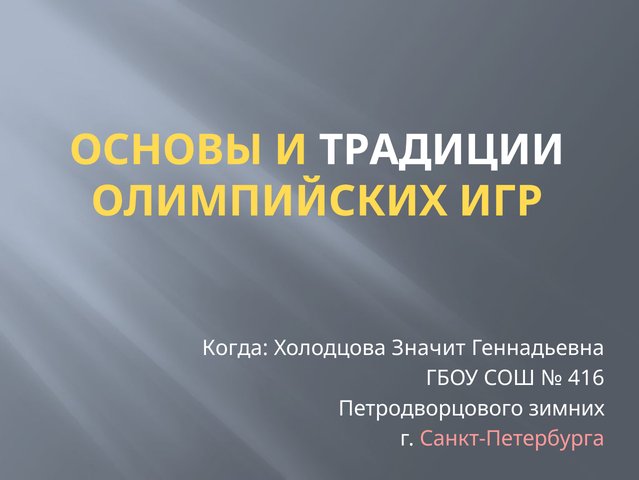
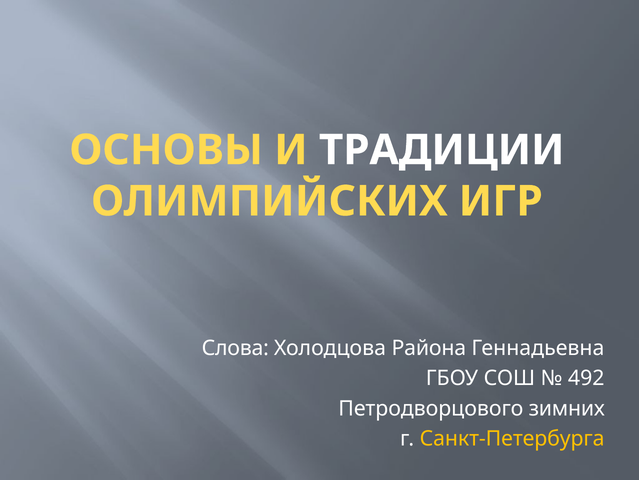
Когда: Когда -> Слова
Значит: Значит -> Района
416: 416 -> 492
Санкт-Петербурга colour: pink -> yellow
